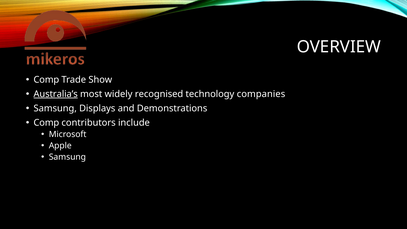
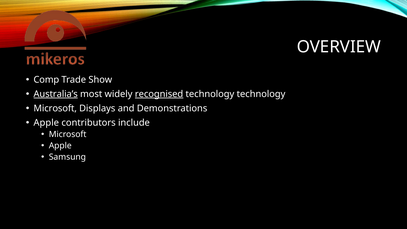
recognised underline: none -> present
technology companies: companies -> technology
Samsung at (55, 108): Samsung -> Microsoft
Comp at (46, 123): Comp -> Apple
